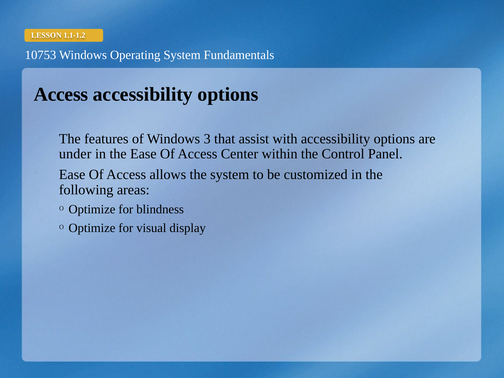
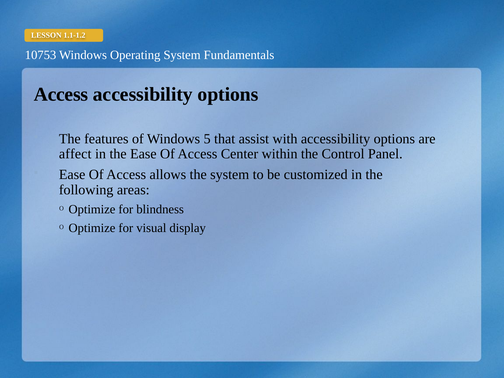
3: 3 -> 5
under: under -> affect
